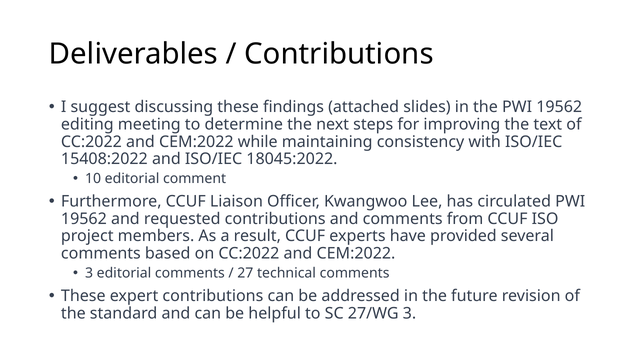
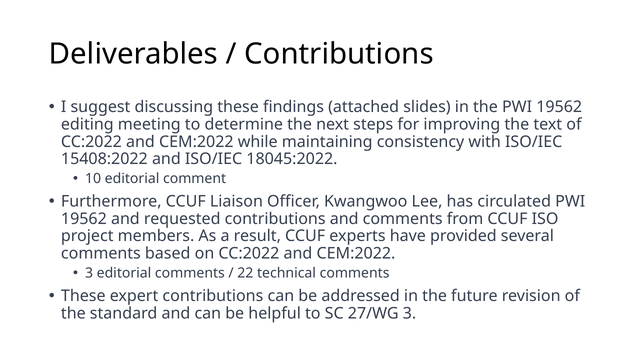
27: 27 -> 22
